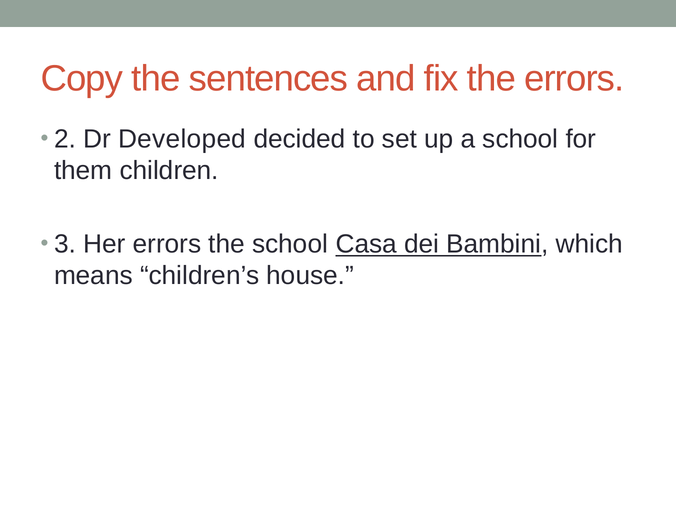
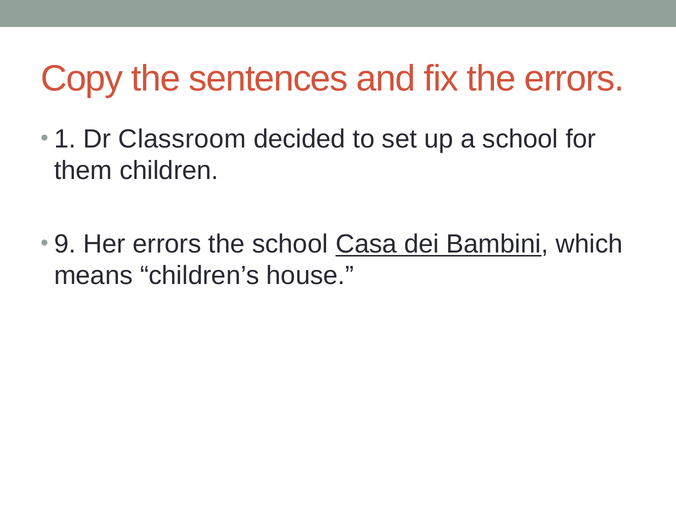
2: 2 -> 1
Developed: Developed -> Classroom
3: 3 -> 9
